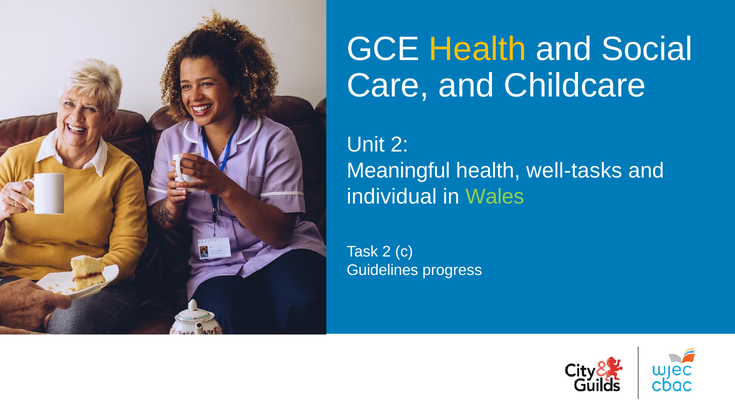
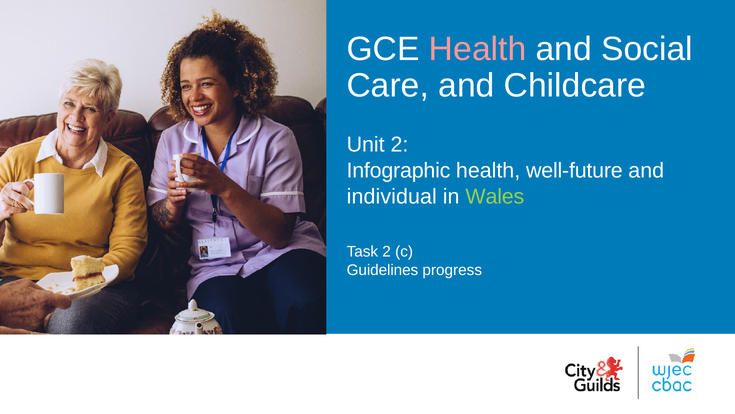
Health at (478, 49) colour: yellow -> pink
Meaningful: Meaningful -> Infographic
well-tasks: well-tasks -> well-future
